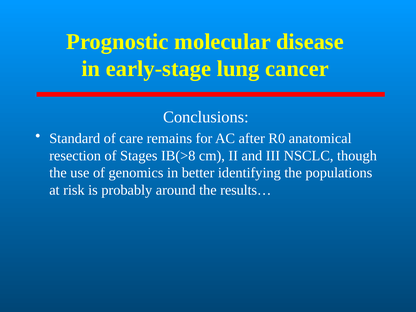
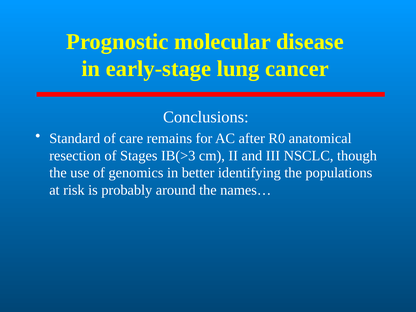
IB(>8: IB(>8 -> IB(>3
results…: results… -> names…
